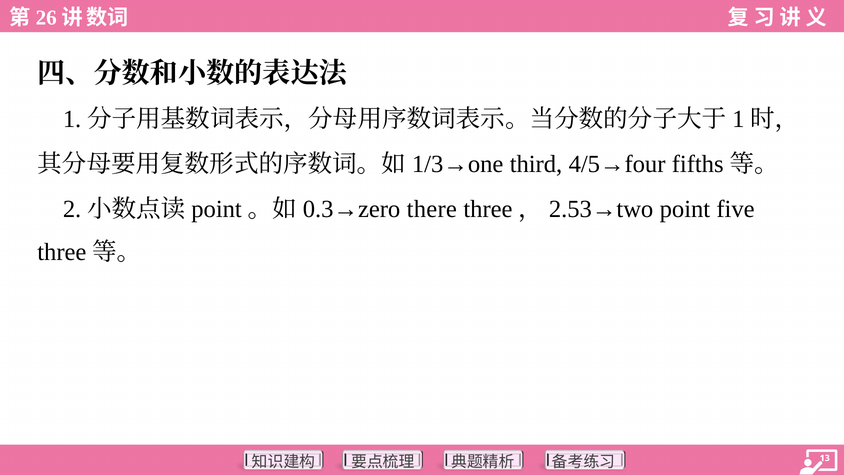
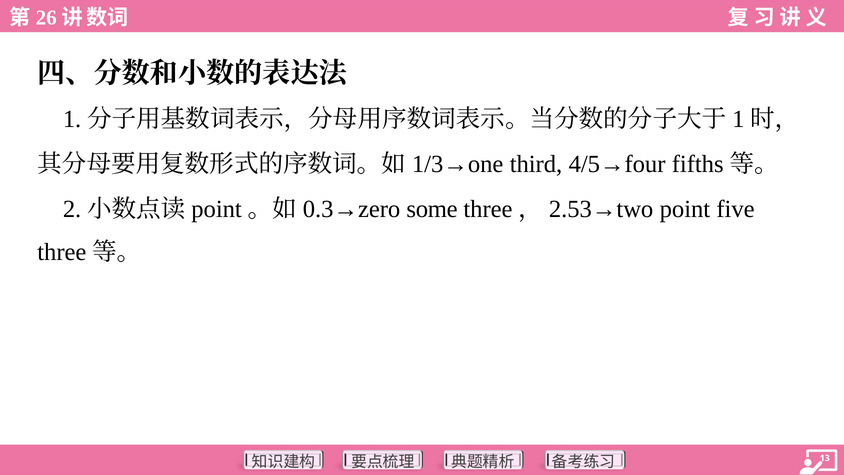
there: there -> some
